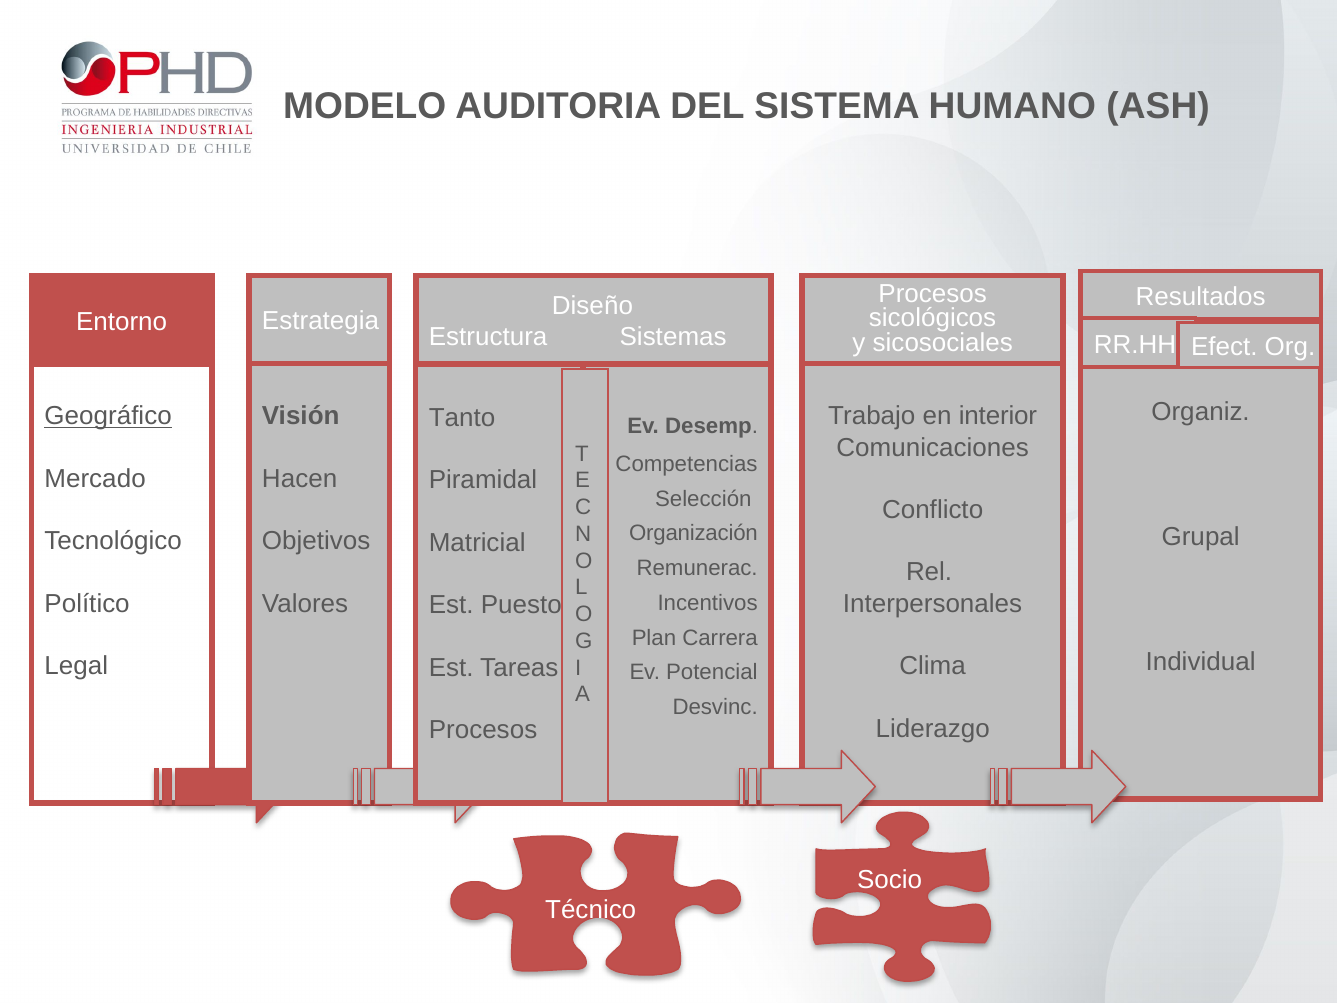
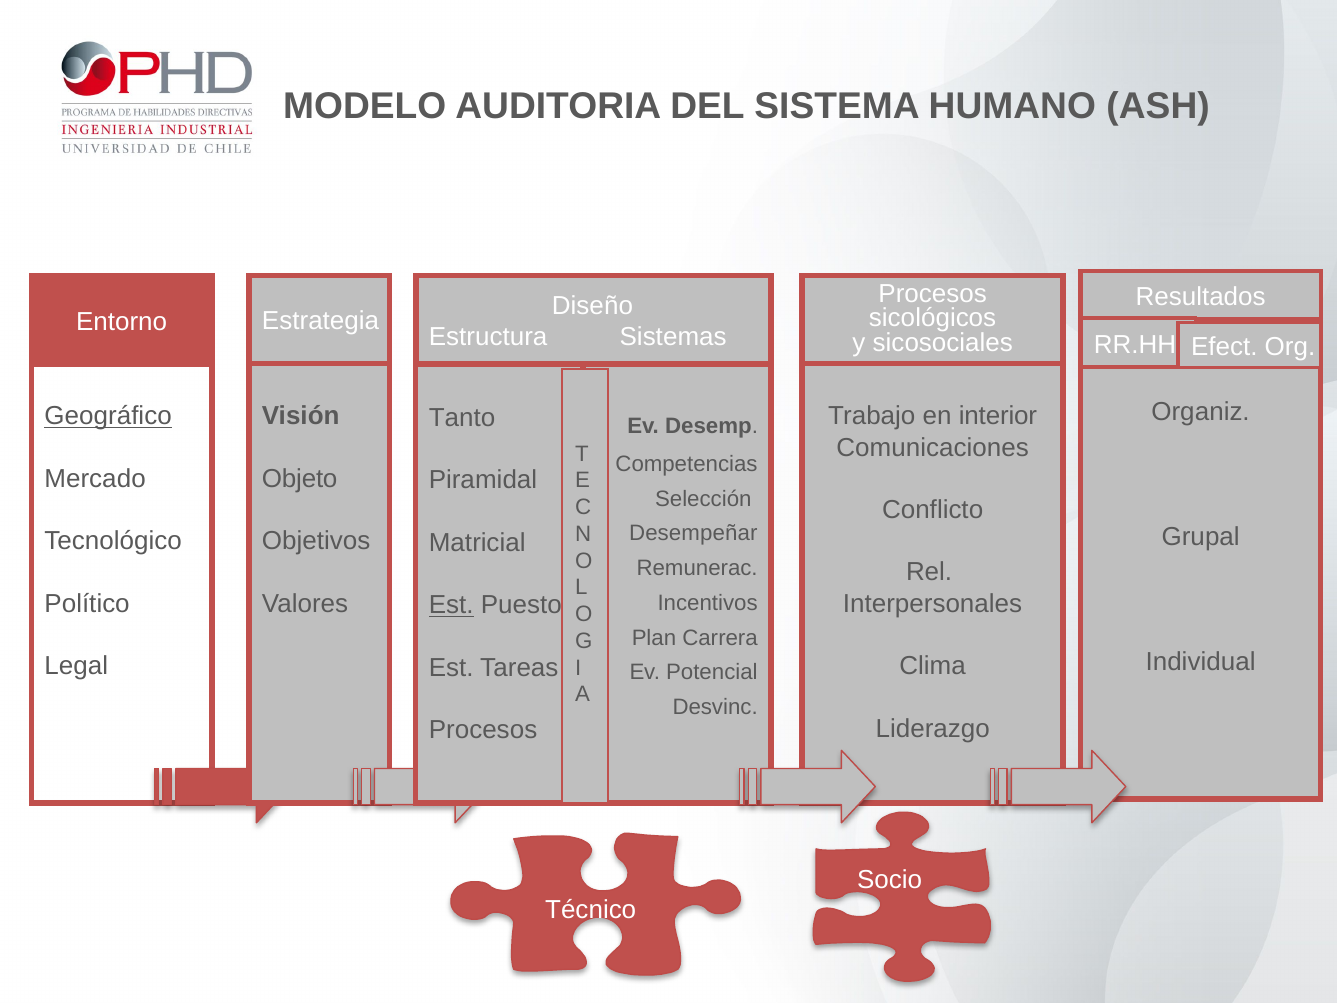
Hacen: Hacen -> Objeto
Organización: Organización -> Desempeñar
Est at (451, 605) underline: none -> present
